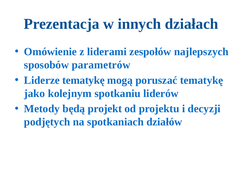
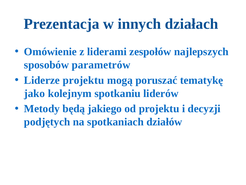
Liderze tematykę: tematykę -> projektu
projekt: projekt -> jakiego
